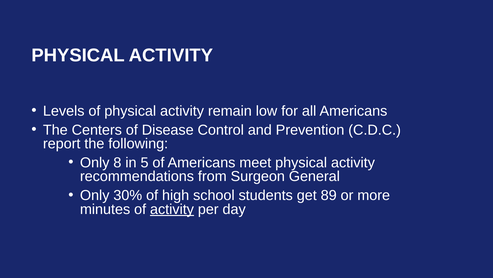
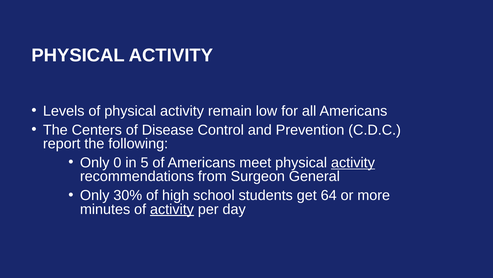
8: 8 -> 0
activity at (353, 162) underline: none -> present
89: 89 -> 64
